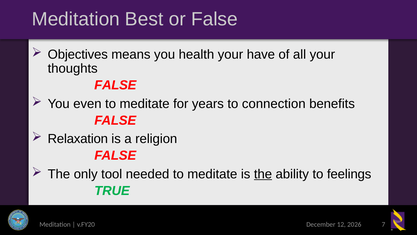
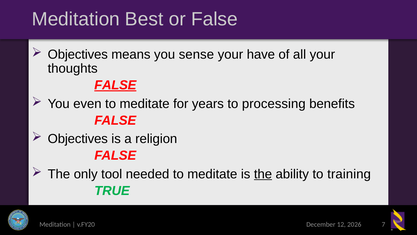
health: health -> sense
FALSE at (115, 85) underline: none -> present
connection: connection -> processing
Relaxation at (78, 139): Relaxation -> Objectives
feelings: feelings -> training
